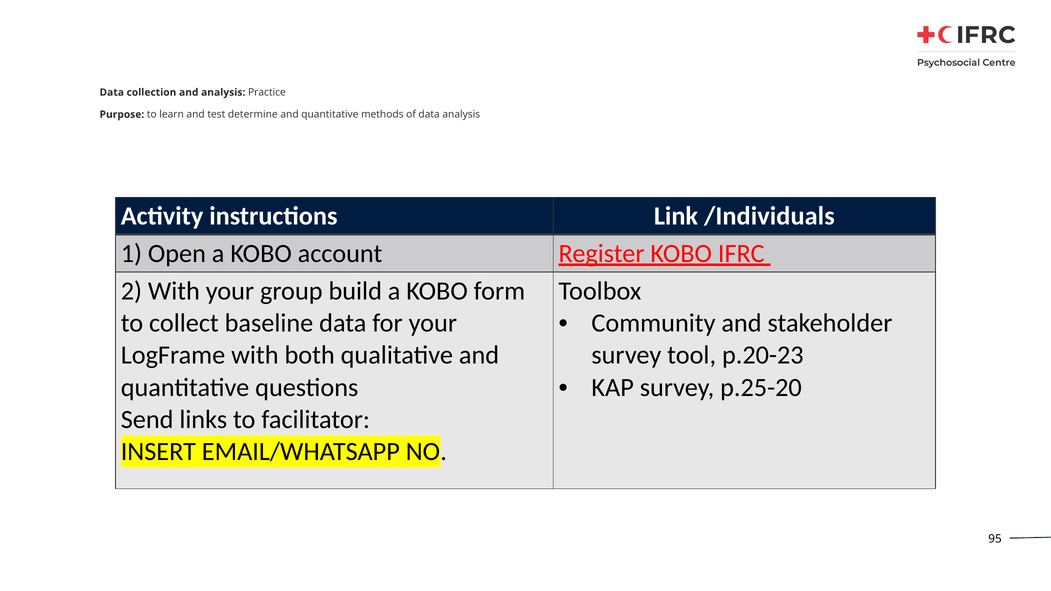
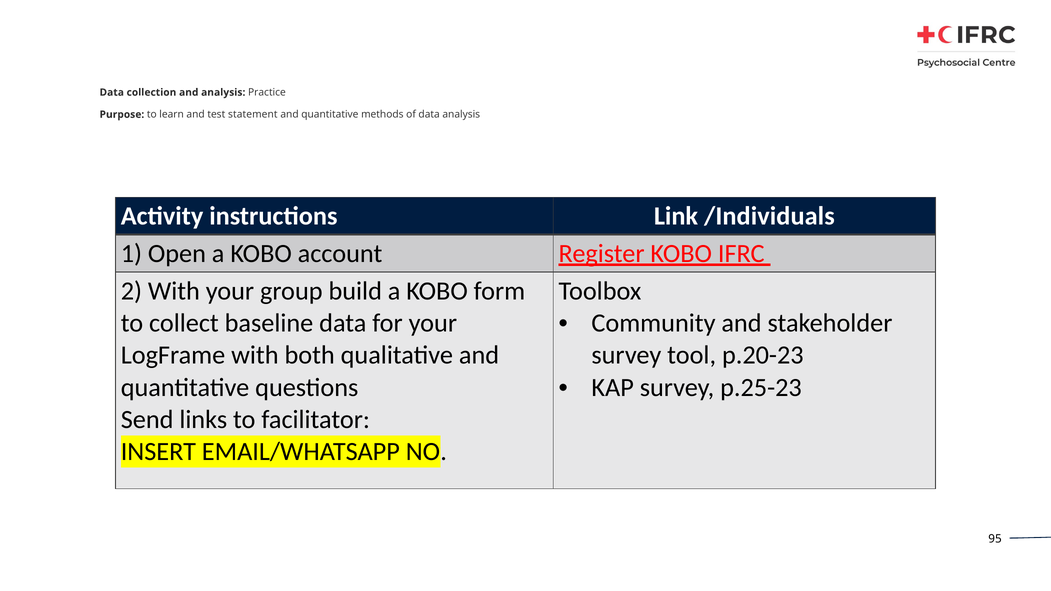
determine: determine -> statement
p.25-20: p.25-20 -> p.25-23
